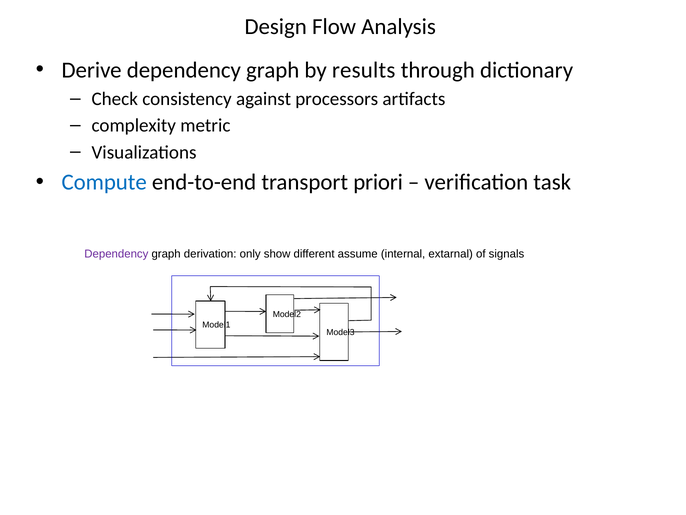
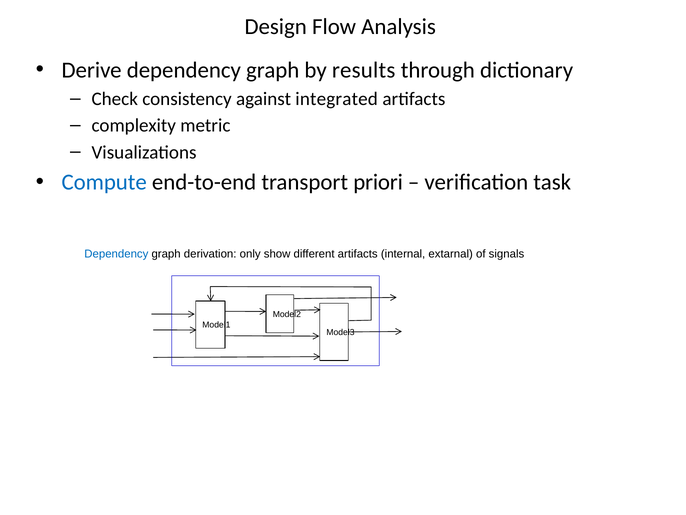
processors: processors -> integrated
Dependency at (116, 254) colour: purple -> blue
different assume: assume -> artifacts
